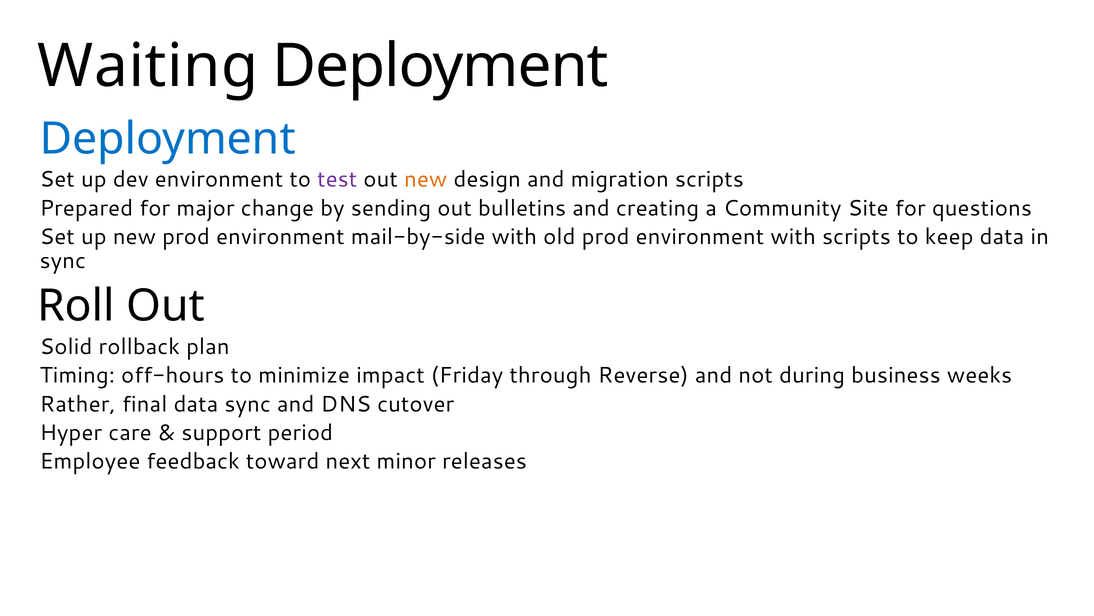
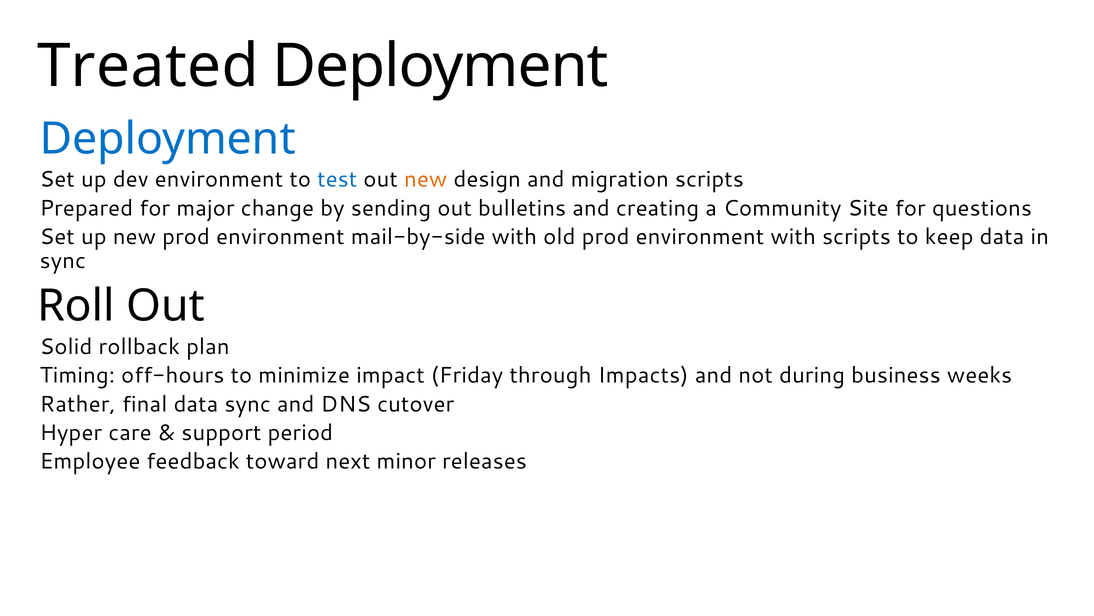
Waiting: Waiting -> Treated
test colour: purple -> blue
Reverse: Reverse -> Impacts
